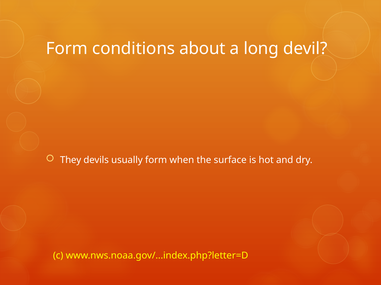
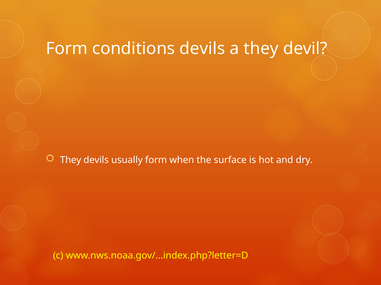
conditions about: about -> devils
a long: long -> they
